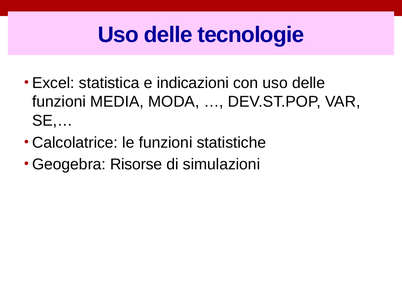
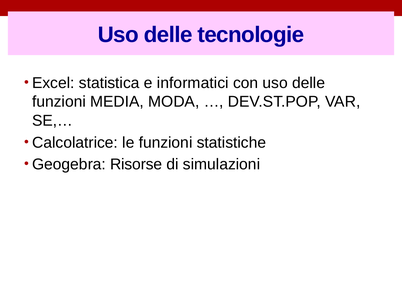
indicazioni: indicazioni -> informatici
